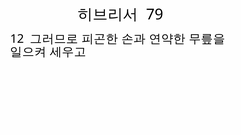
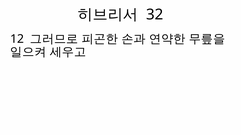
79: 79 -> 32
